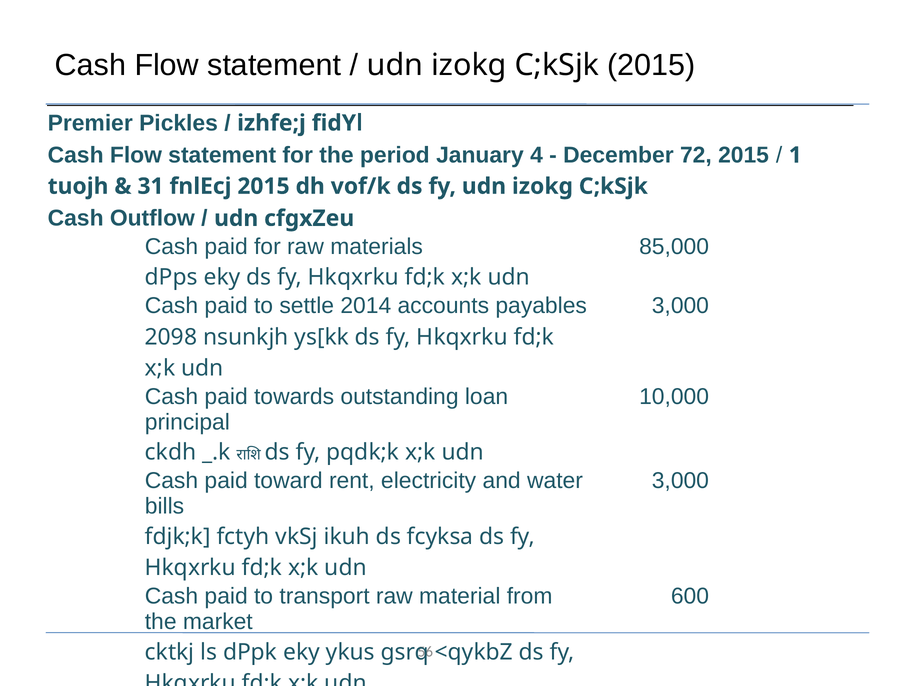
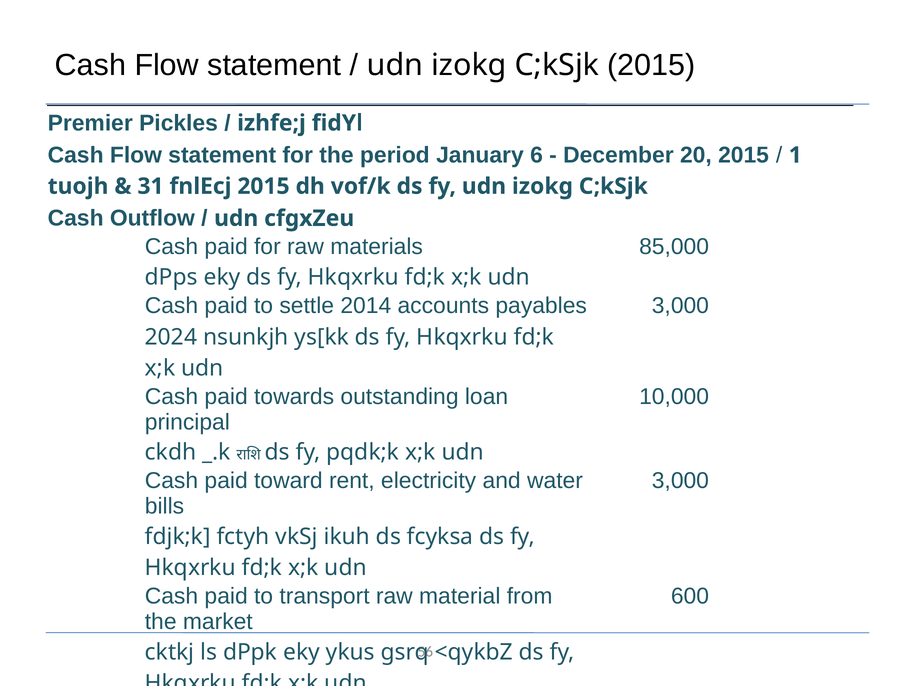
4: 4 -> 6
72: 72 -> 20
2098: 2098 -> 2024
